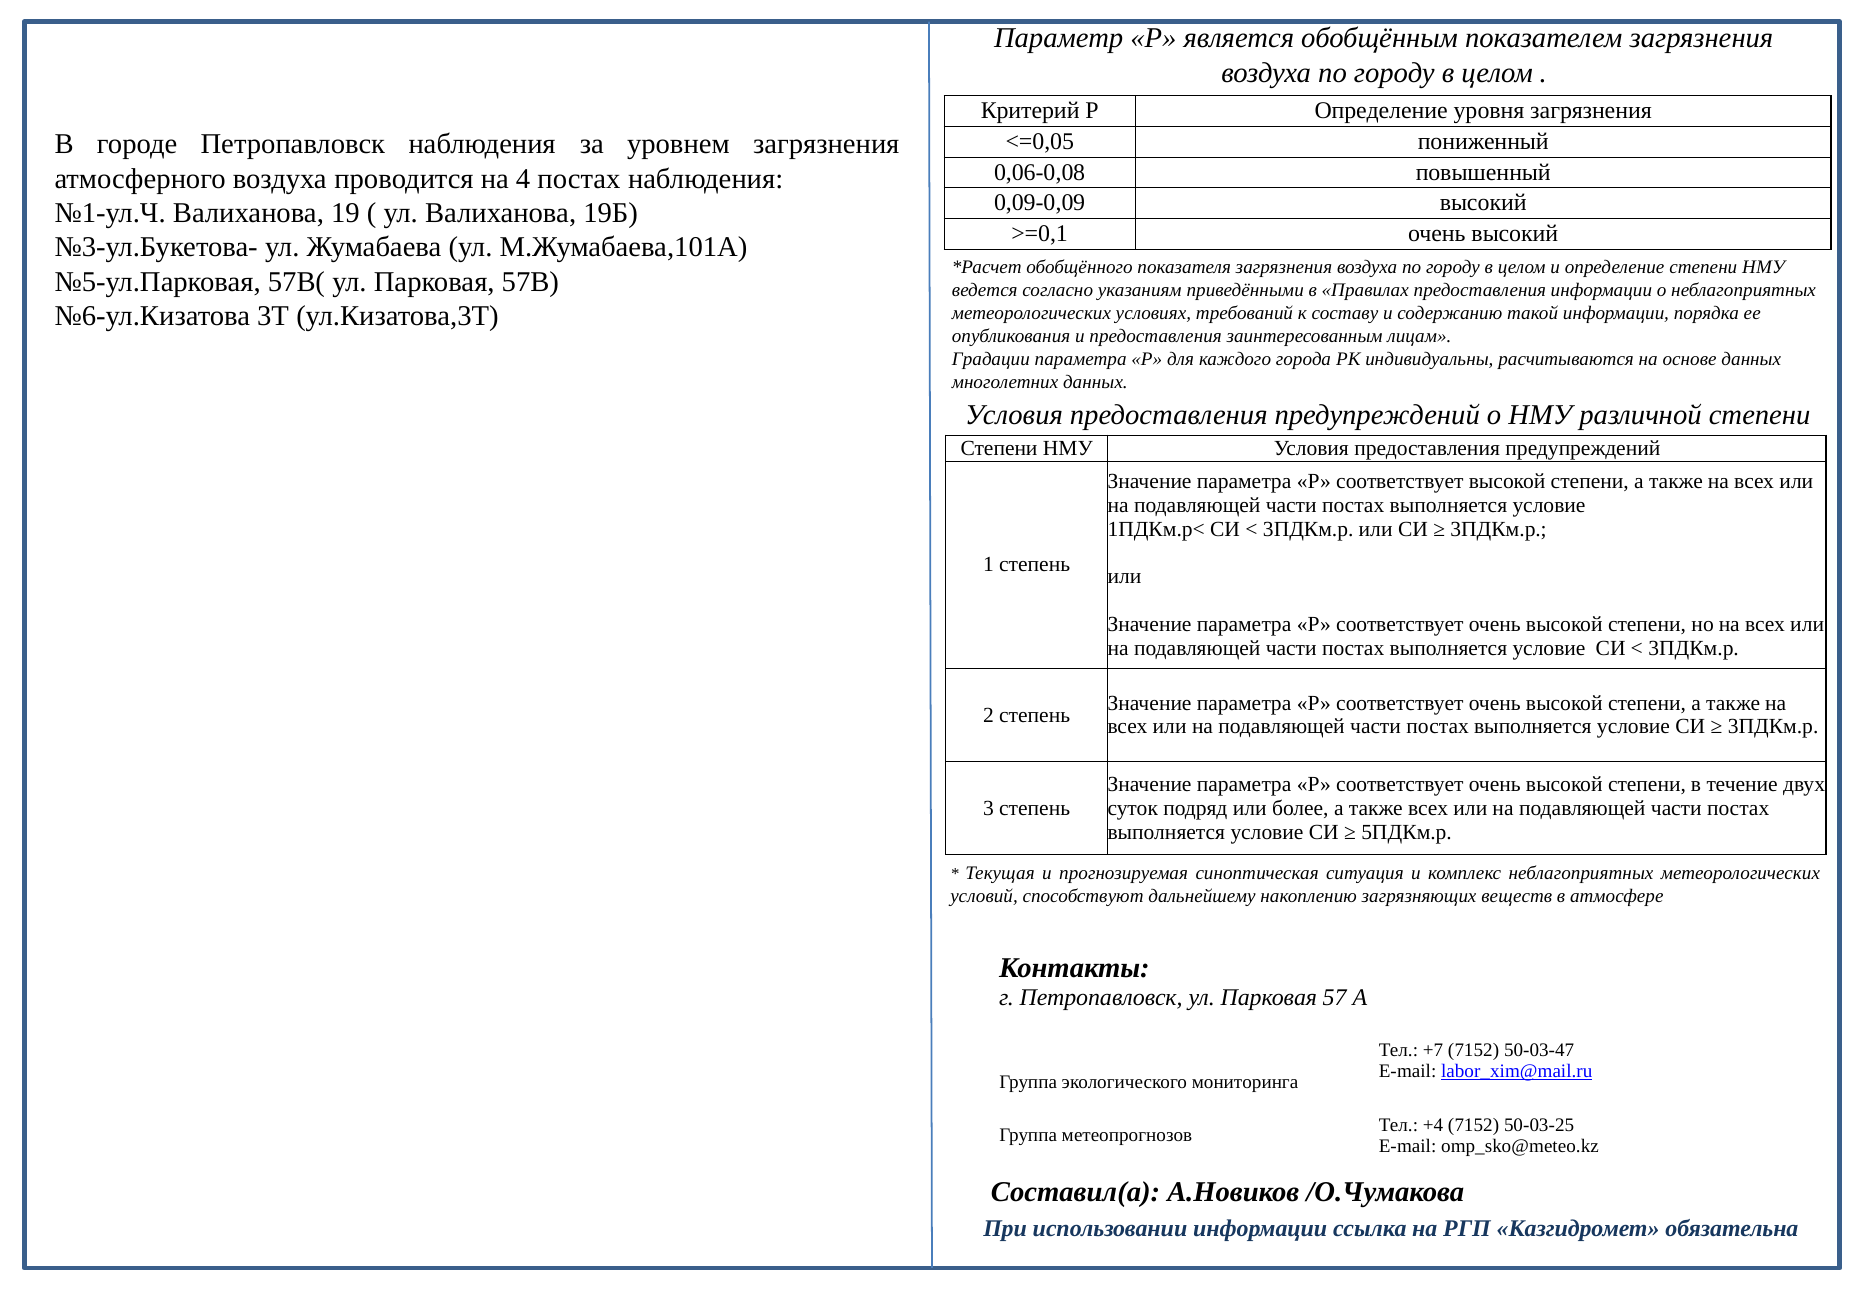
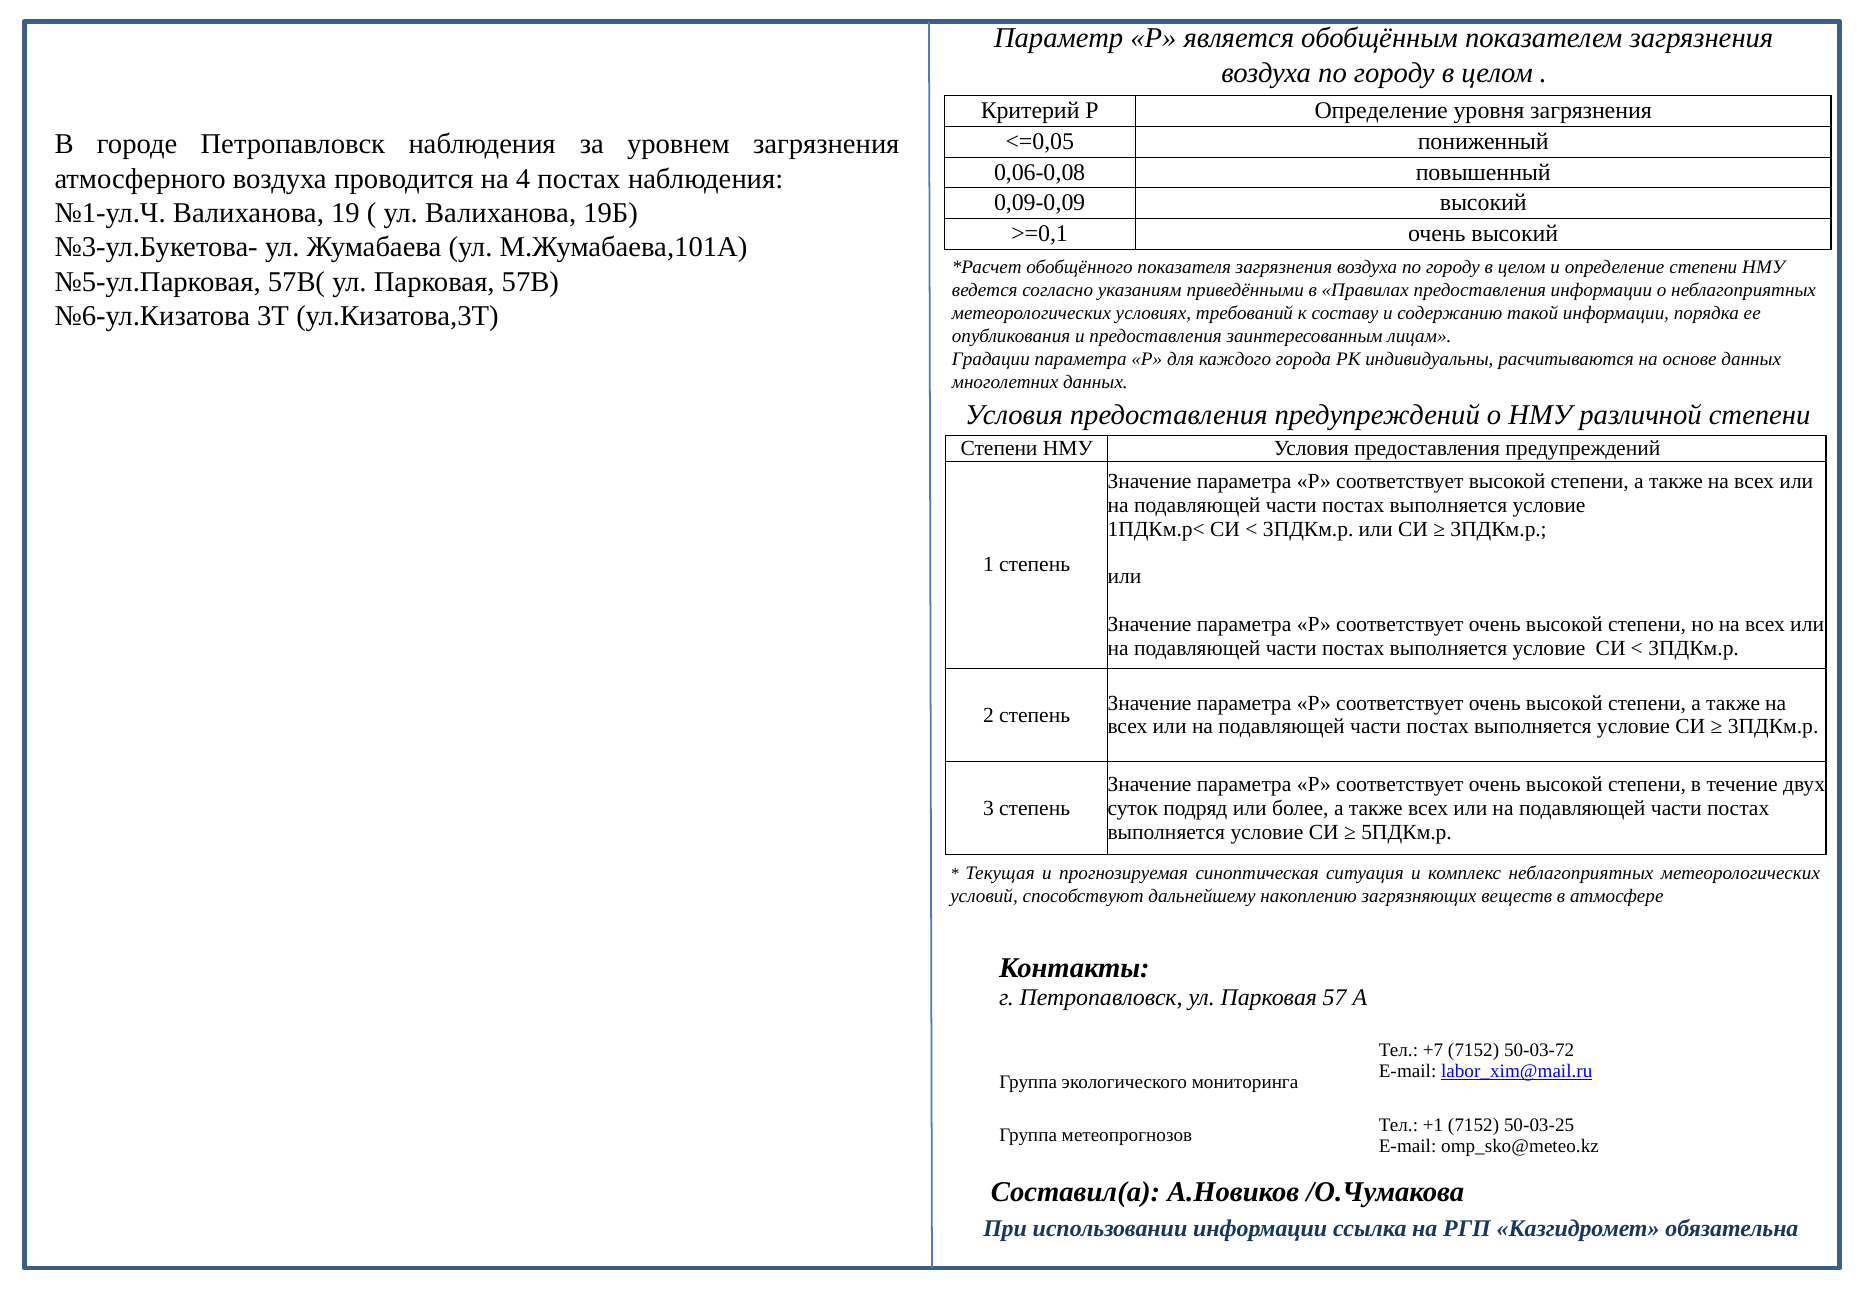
50-03-47: 50-03-47 -> 50-03-72
+4: +4 -> +1
